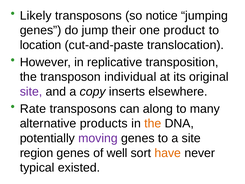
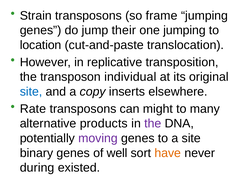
Likely: Likely -> Strain
notice: notice -> frame
one product: product -> jumping
site at (31, 92) colour: purple -> blue
along: along -> might
the at (153, 123) colour: orange -> purple
region: region -> binary
typical: typical -> during
